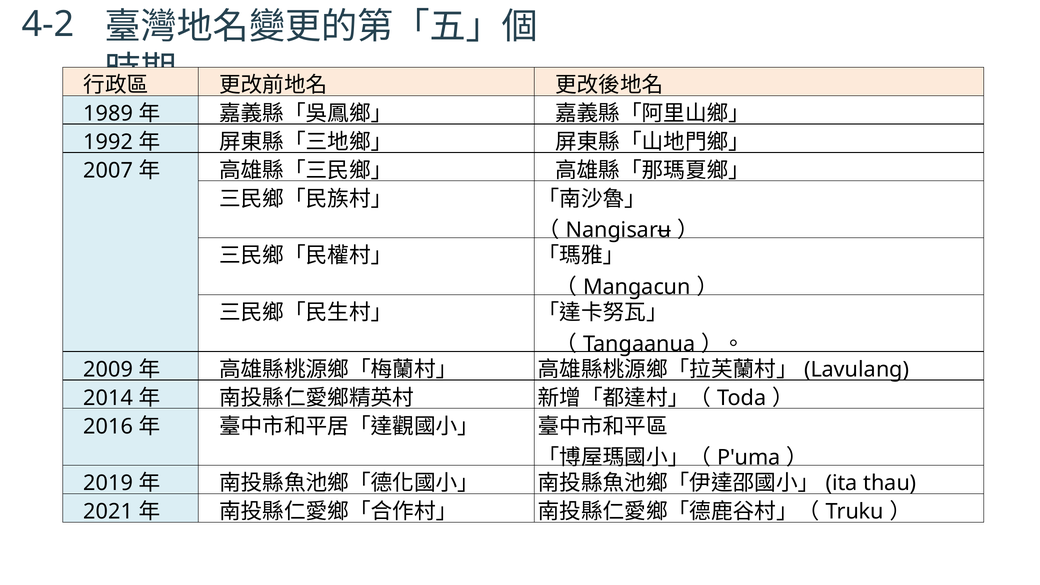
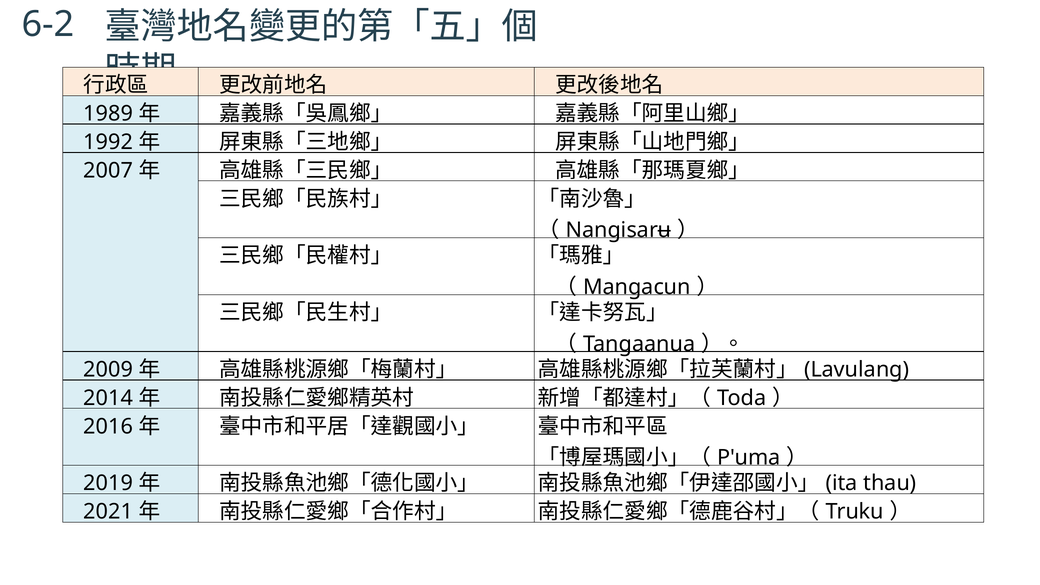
4-2: 4-2 -> 6-2
